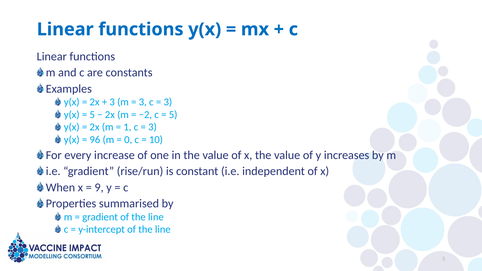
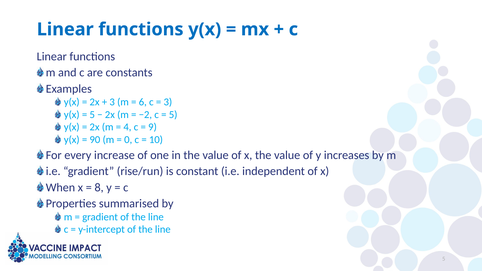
3 at (143, 102): 3 -> 6
1: 1 -> 4
3 at (153, 127): 3 -> 9
96: 96 -> 90
9: 9 -> 8
